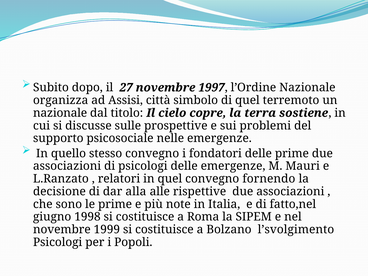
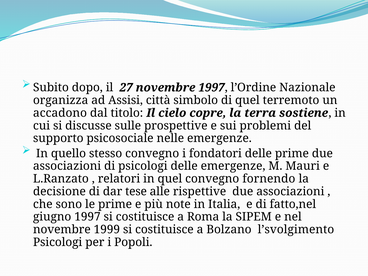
nazionale at (60, 113): nazionale -> accadono
alla: alla -> tese
giugno 1998: 1998 -> 1997
